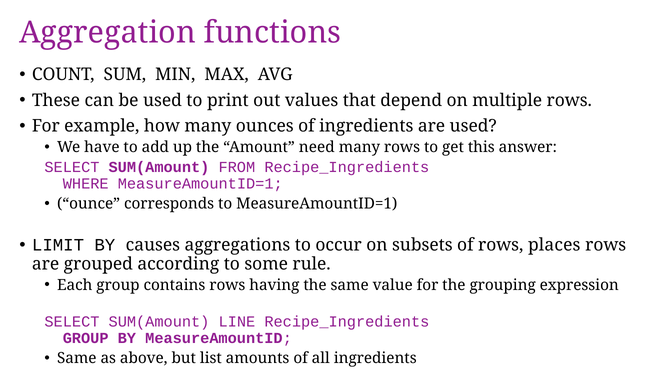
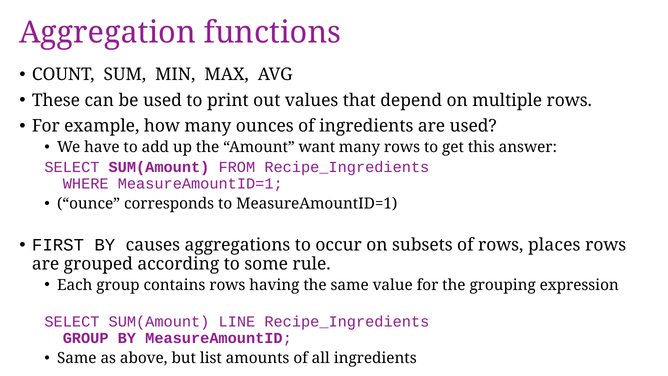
need: need -> want
LIMIT: LIMIT -> FIRST
